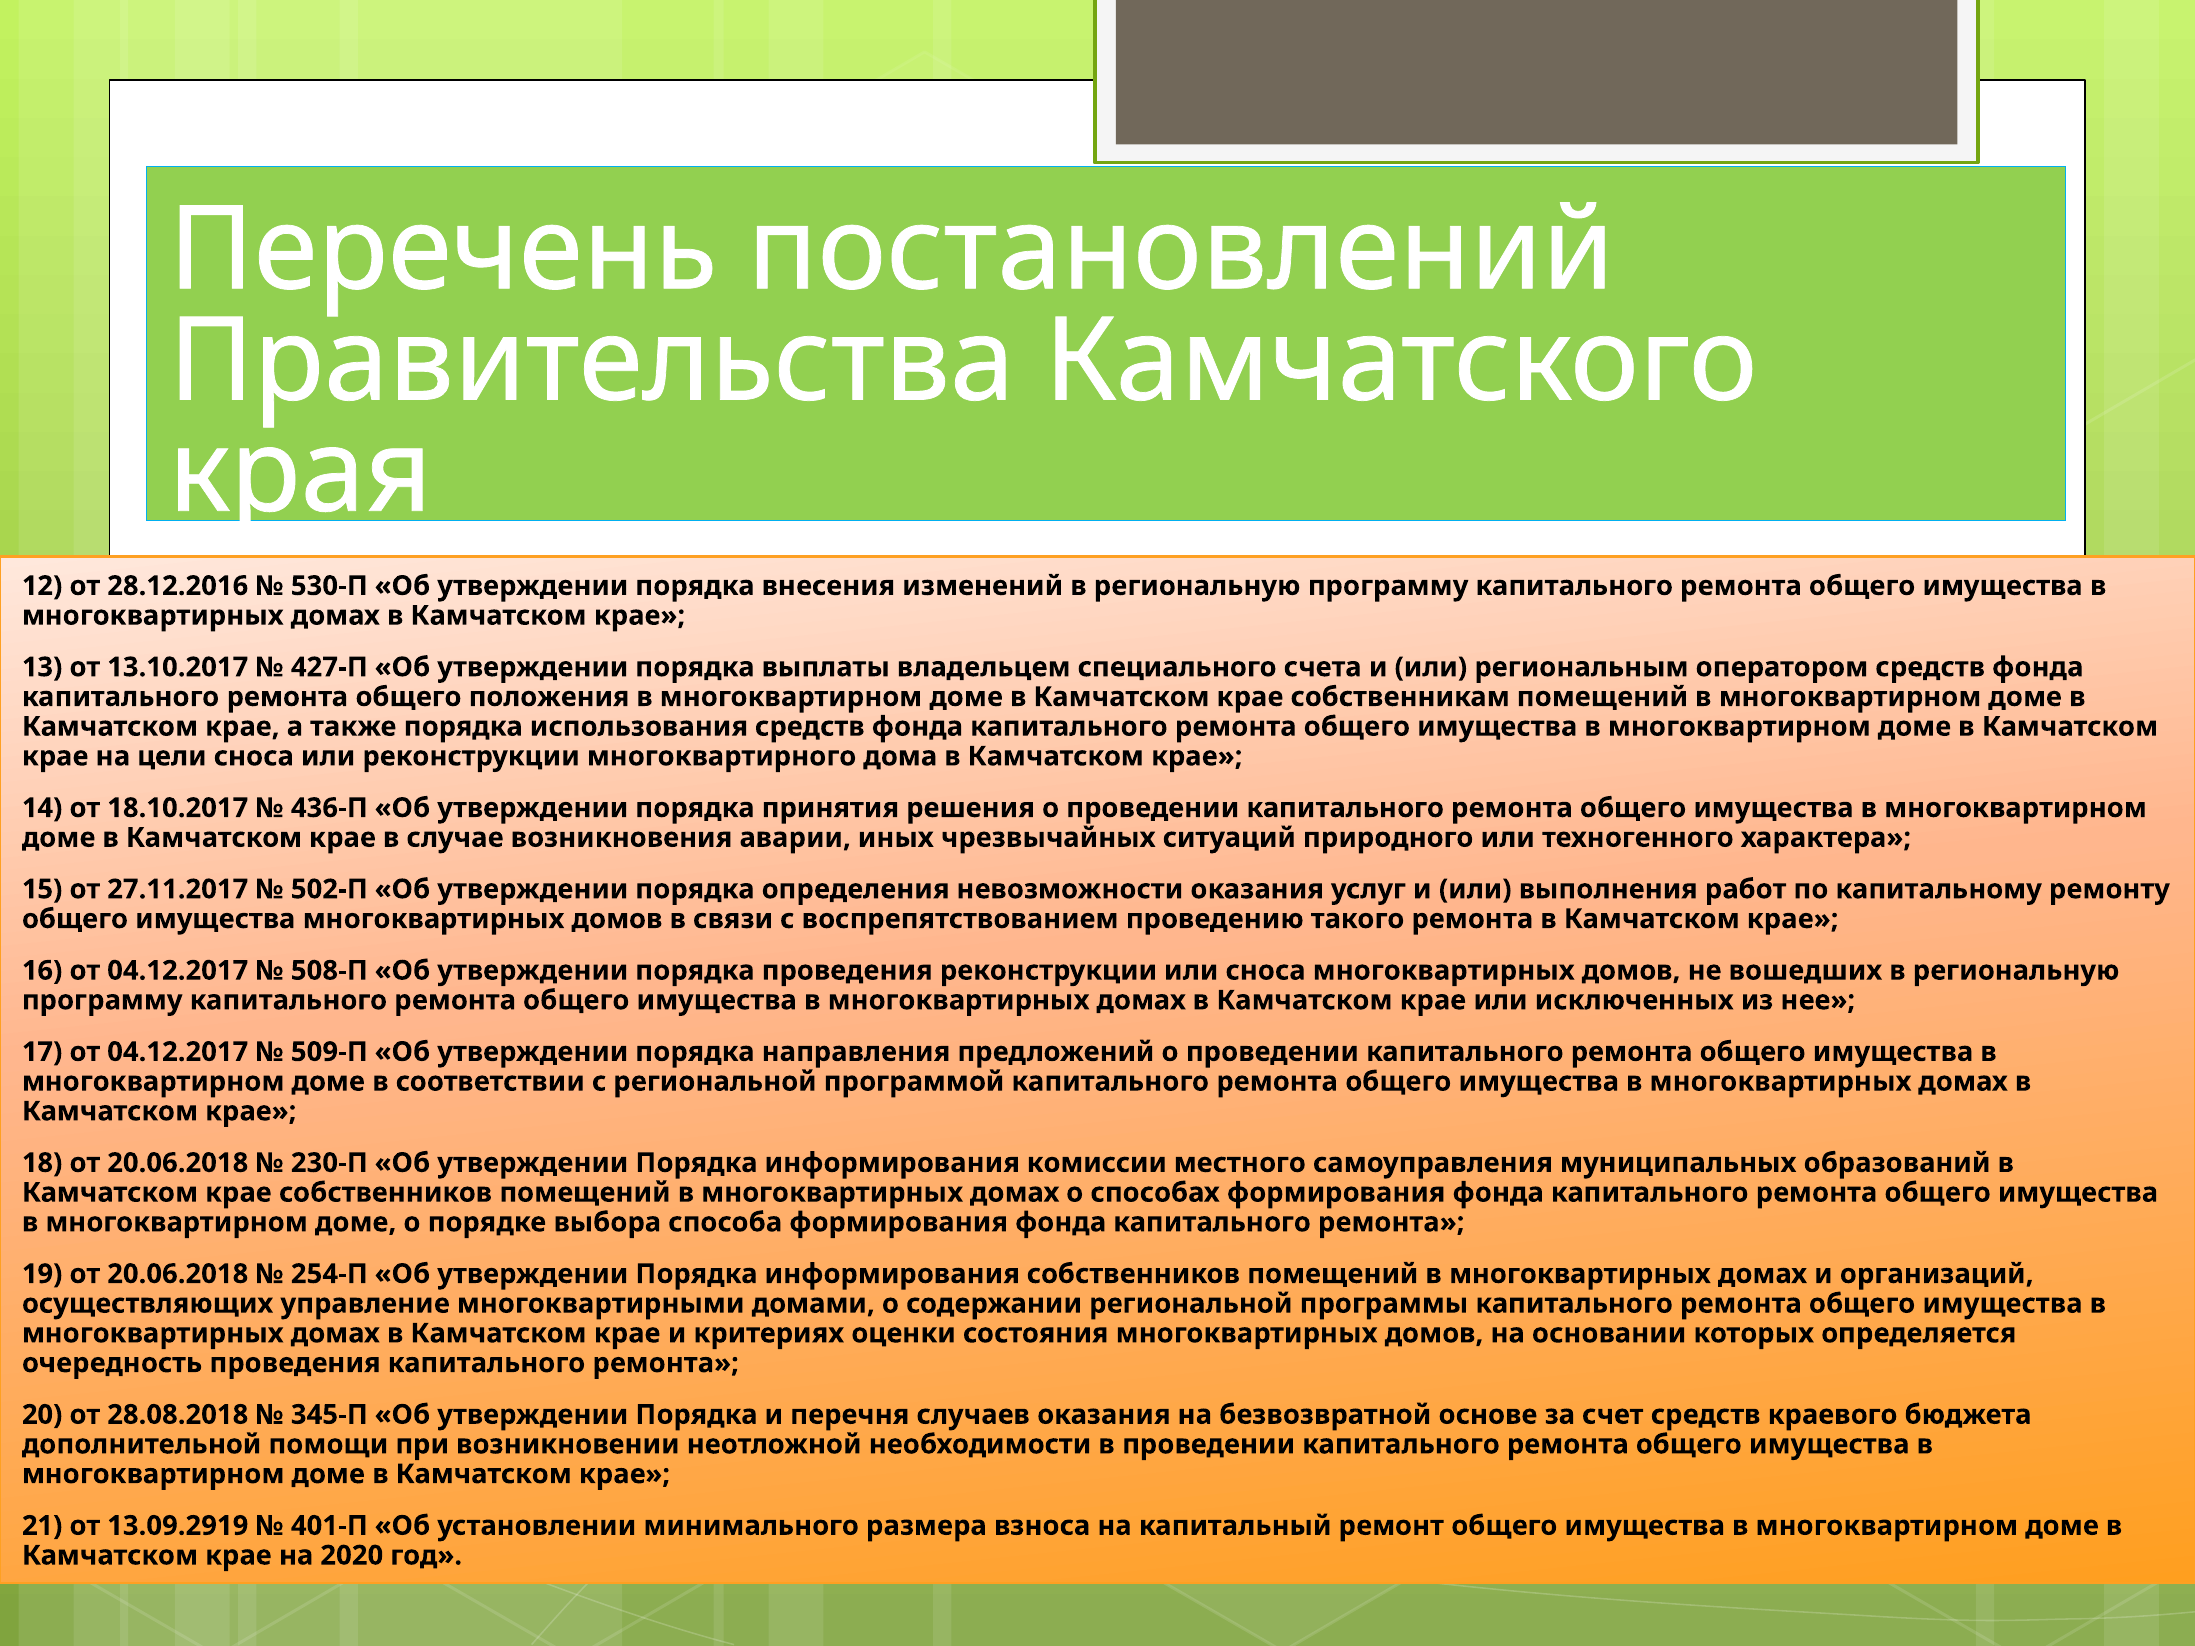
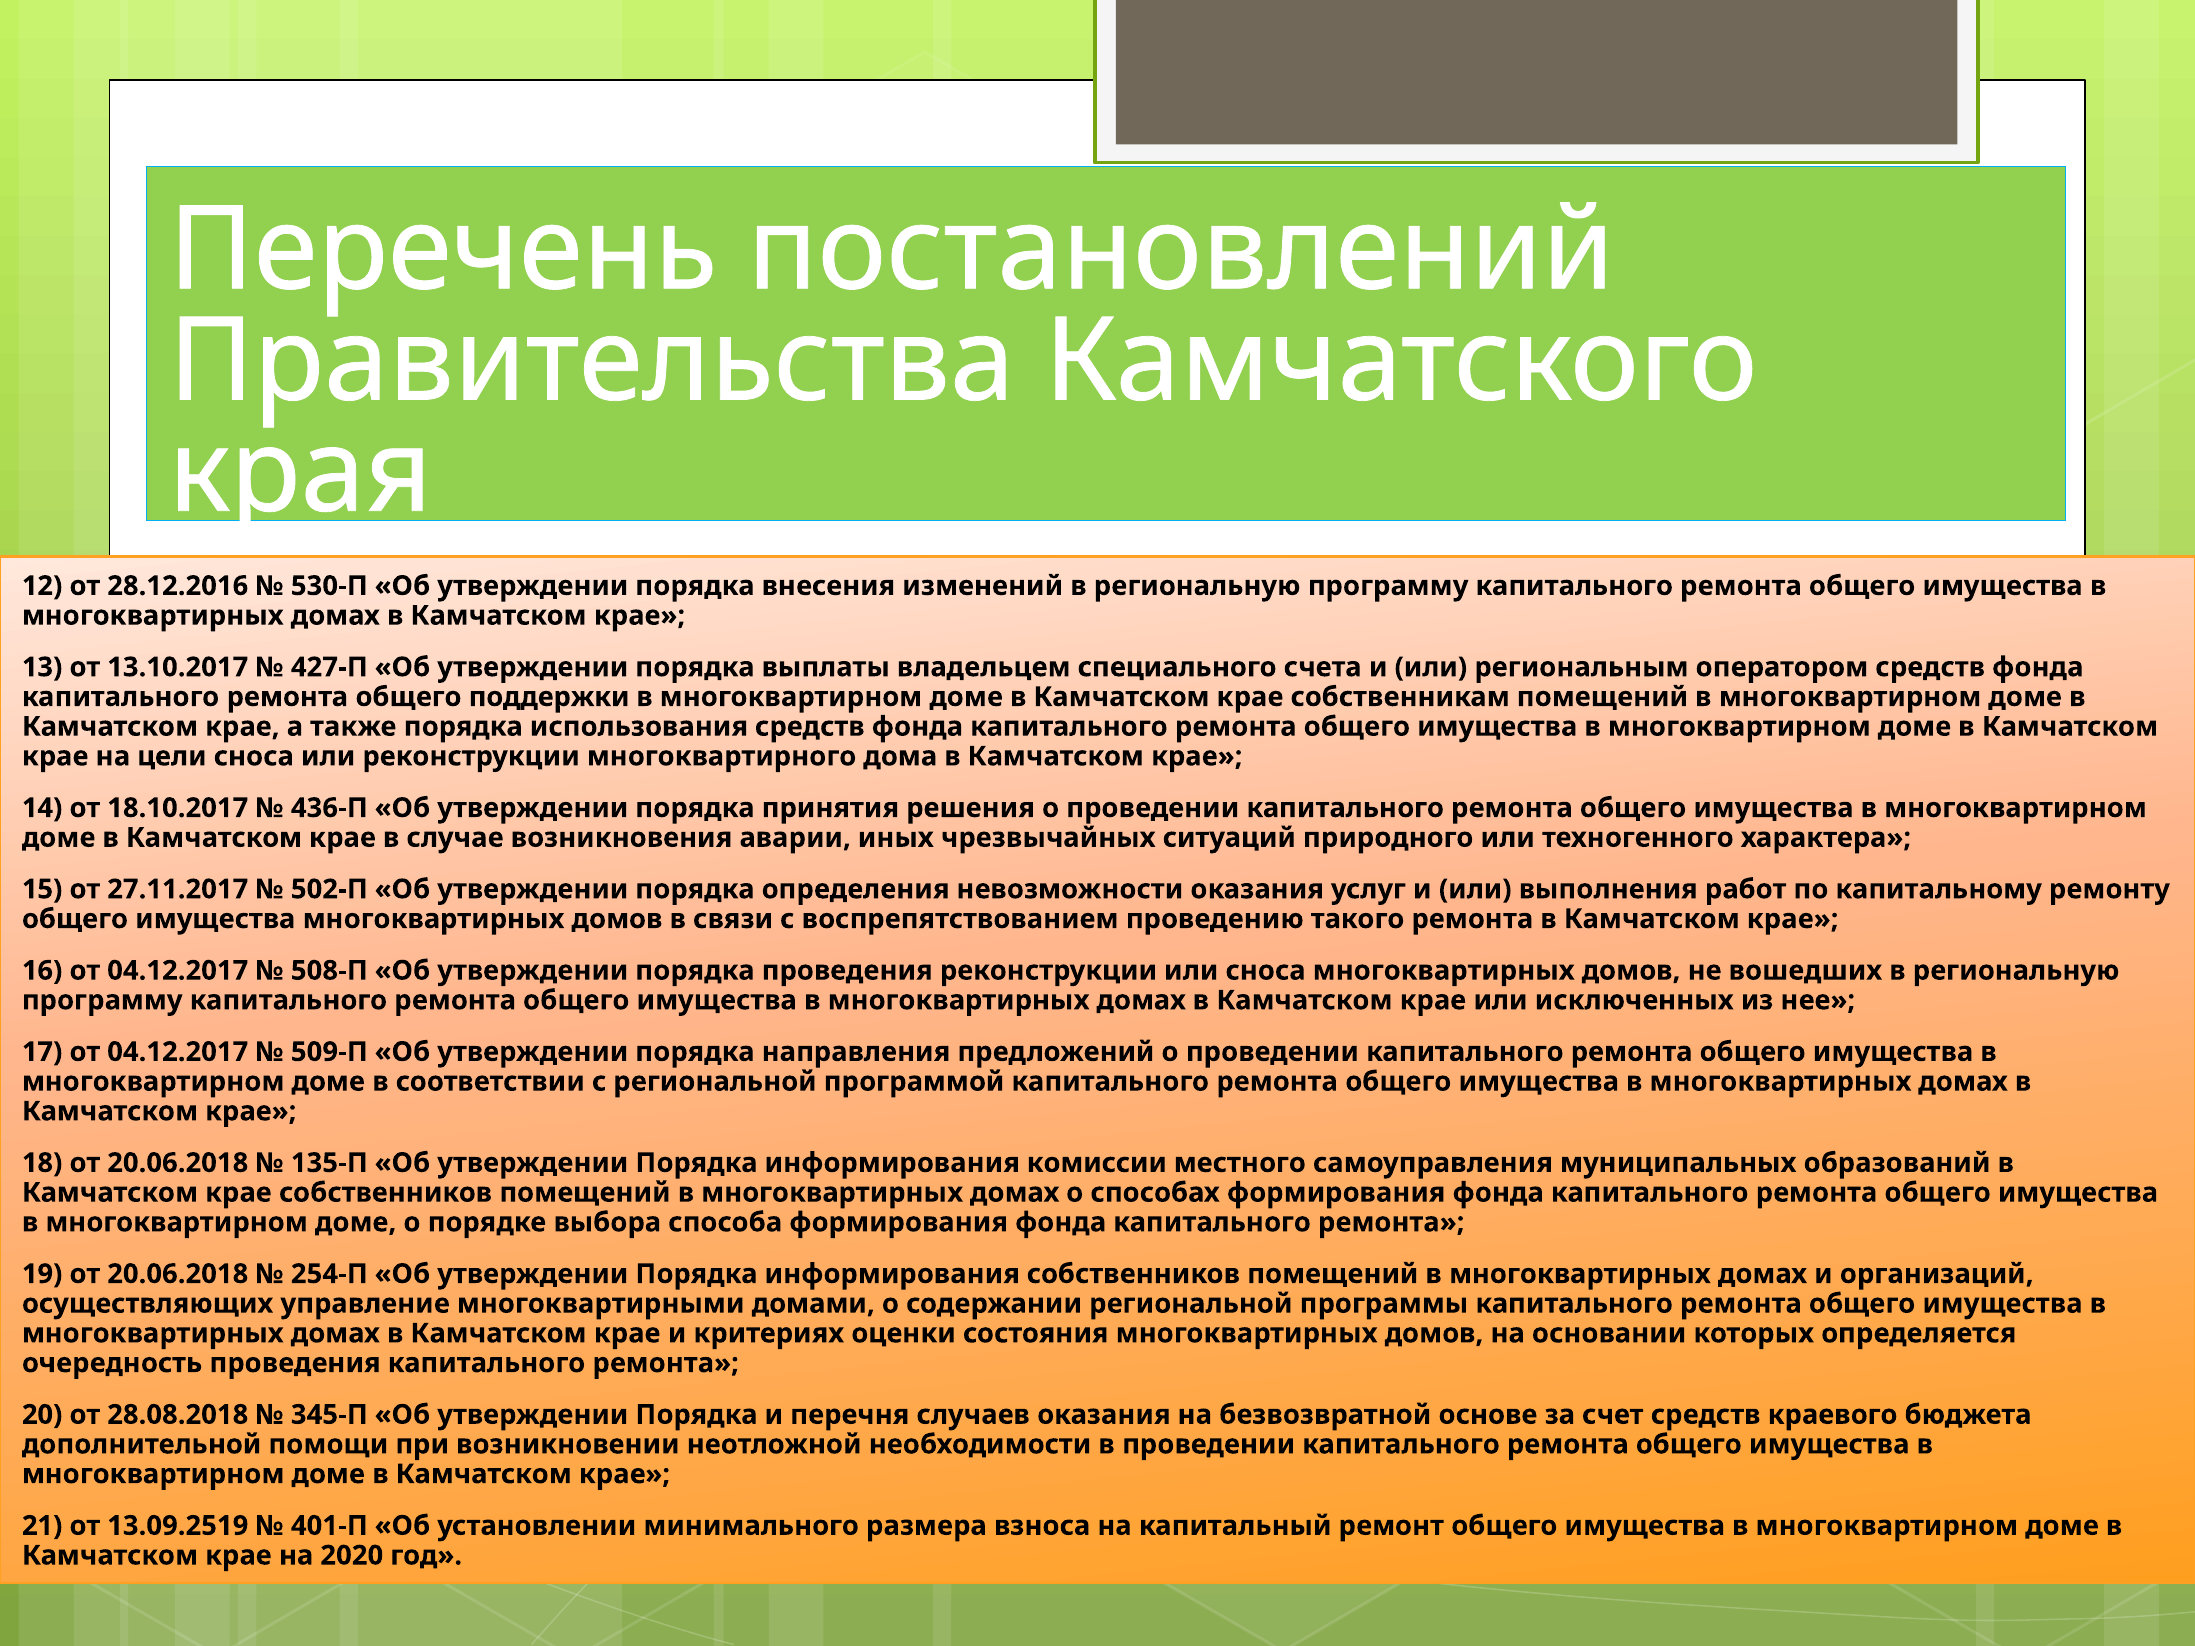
положения: положения -> поддержки
230-П: 230-П -> 135-П
13.09.2919: 13.09.2919 -> 13.09.2519
